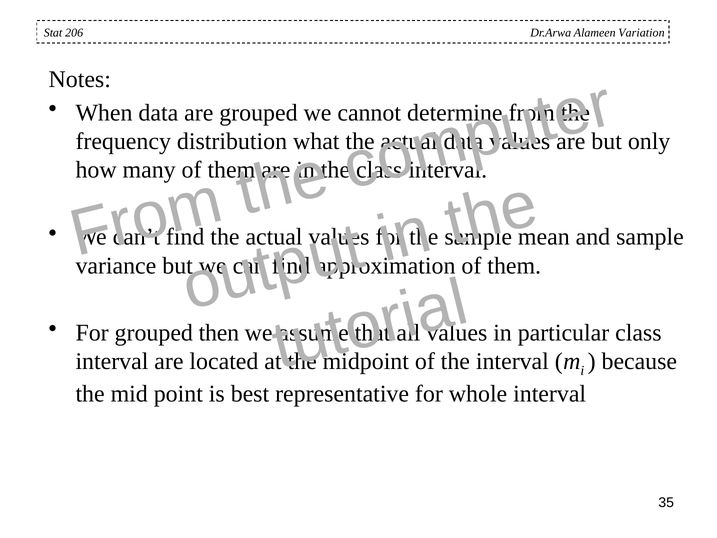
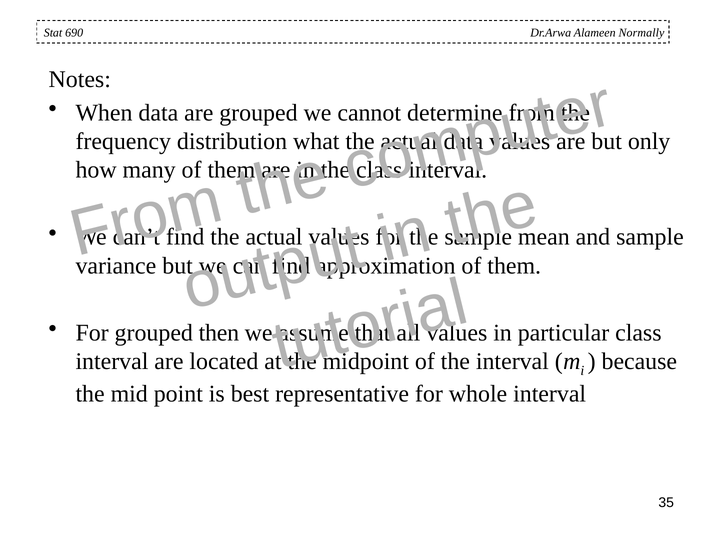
206: 206 -> 690
Variation: Variation -> Normally
